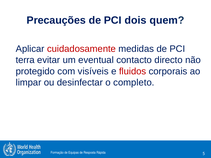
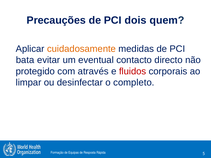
cuidadosamente colour: red -> orange
terra: terra -> bata
visíveis: visíveis -> através
